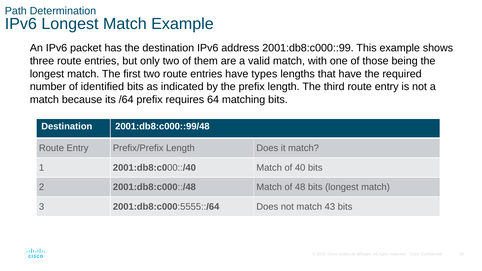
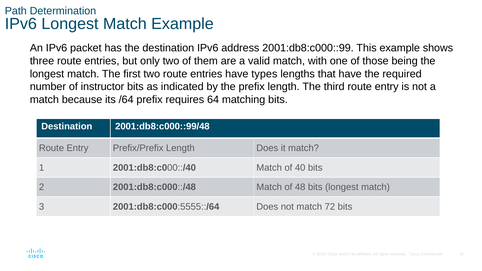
identified: identified -> instructor
43: 43 -> 72
